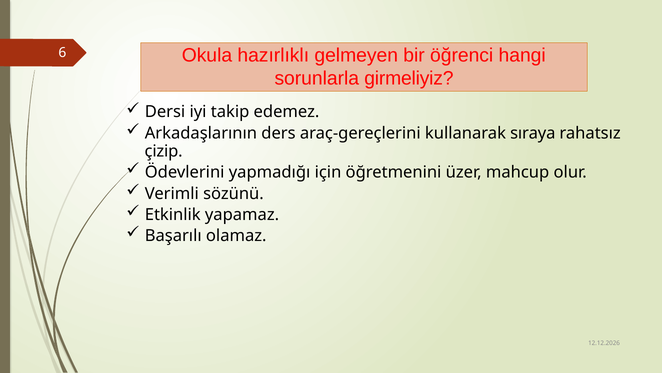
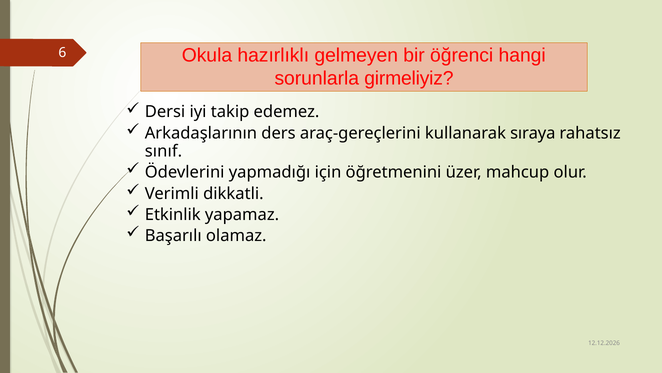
çizip: çizip -> sınıf
sözünü: sözünü -> dikkatli
